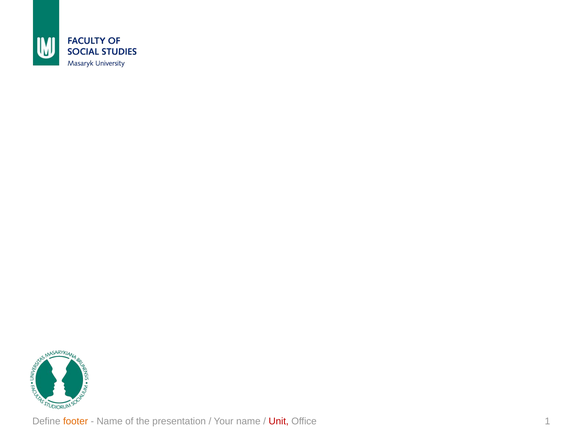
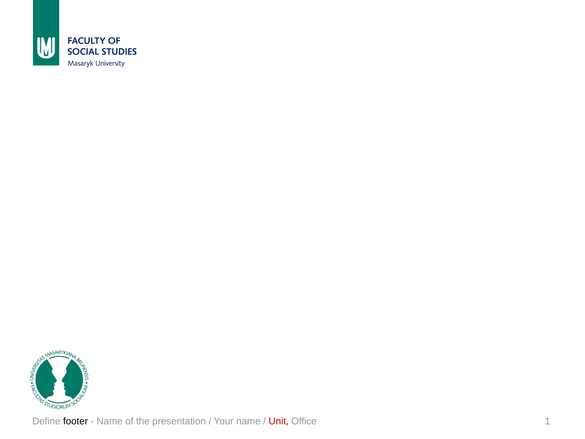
footer colour: orange -> black
